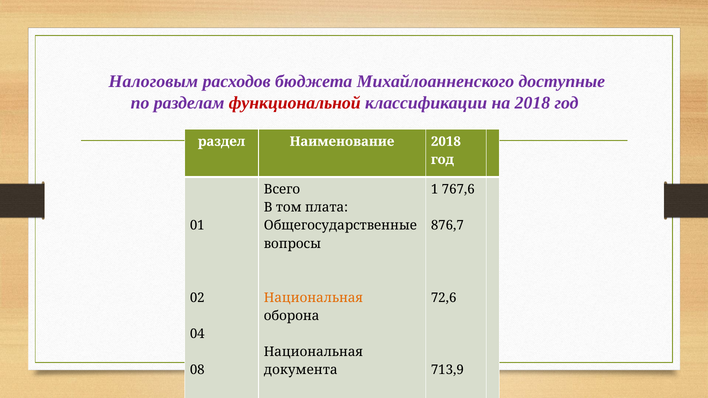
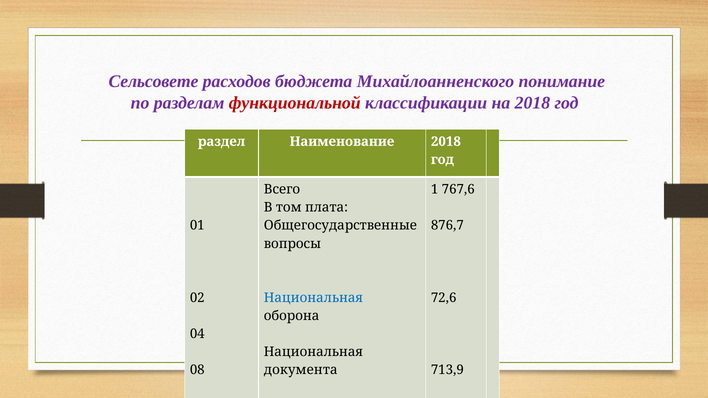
Налоговым: Налоговым -> Сельсовете
доступные: доступные -> понимание
Национальная at (313, 298) colour: orange -> blue
